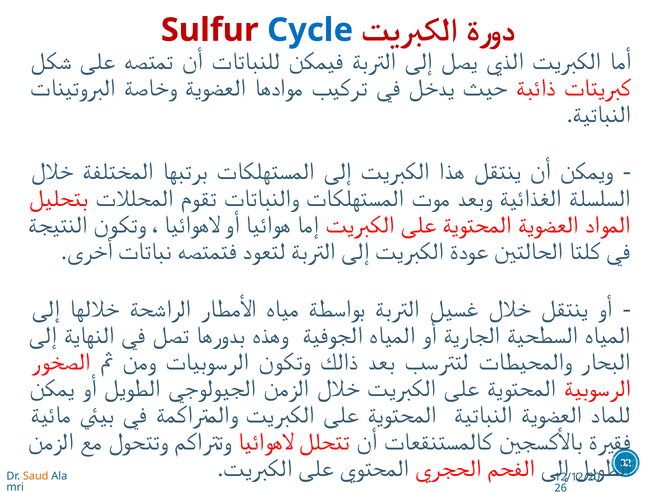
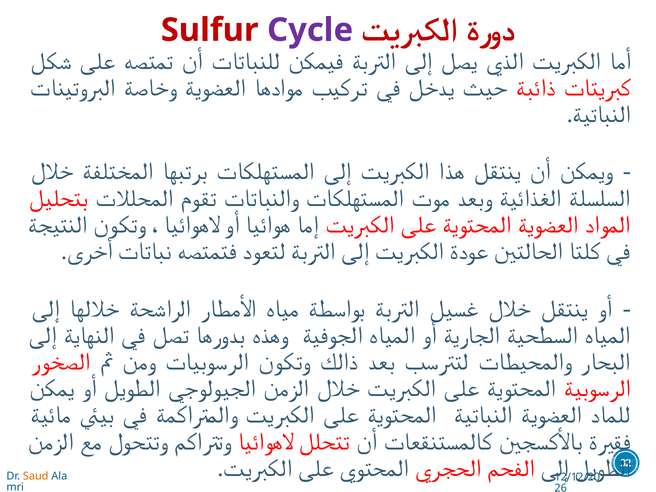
Cycle colour: blue -> purple
